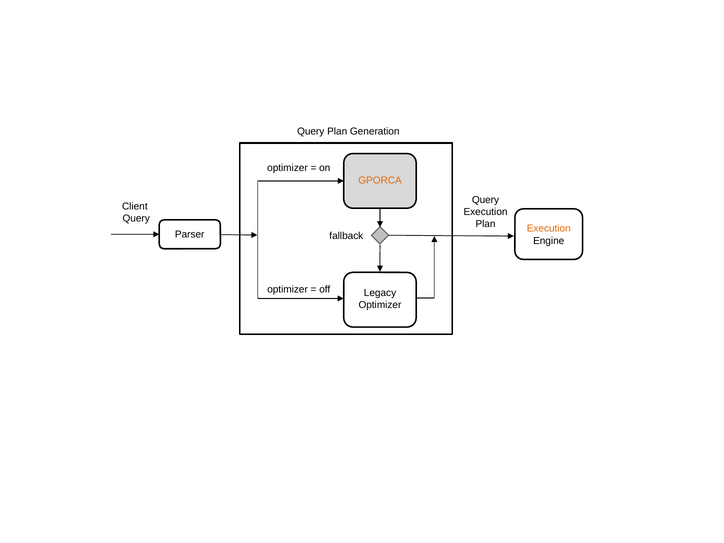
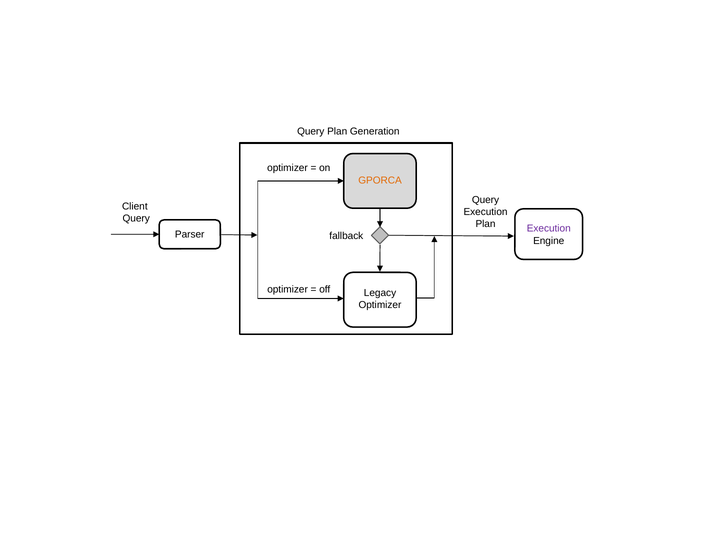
Execution at (549, 229) colour: orange -> purple
